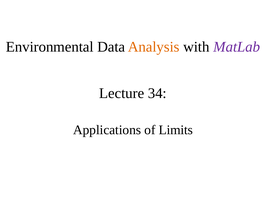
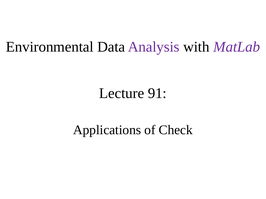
Analysis colour: orange -> purple
34: 34 -> 91
Limits: Limits -> Check
